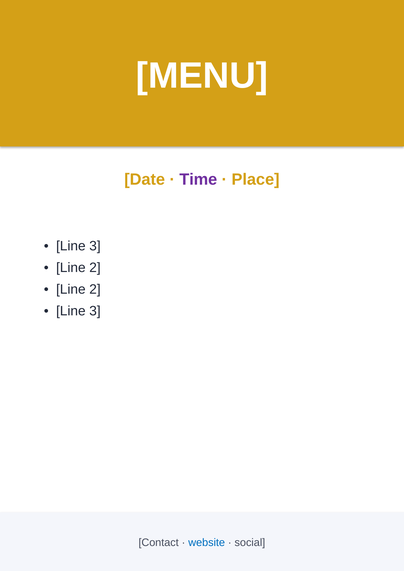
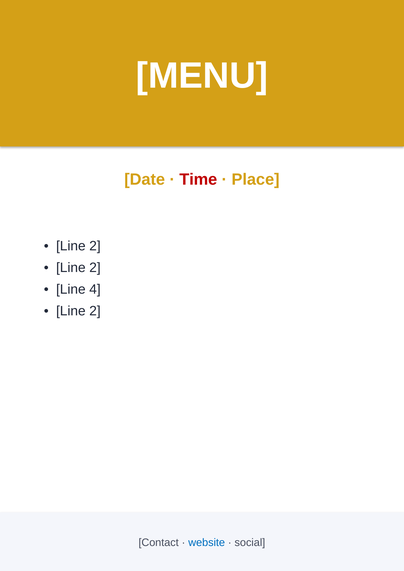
Time colour: purple -> red
3 at (95, 246): 3 -> 2
2 at (95, 289): 2 -> 4
3 at (95, 311): 3 -> 2
